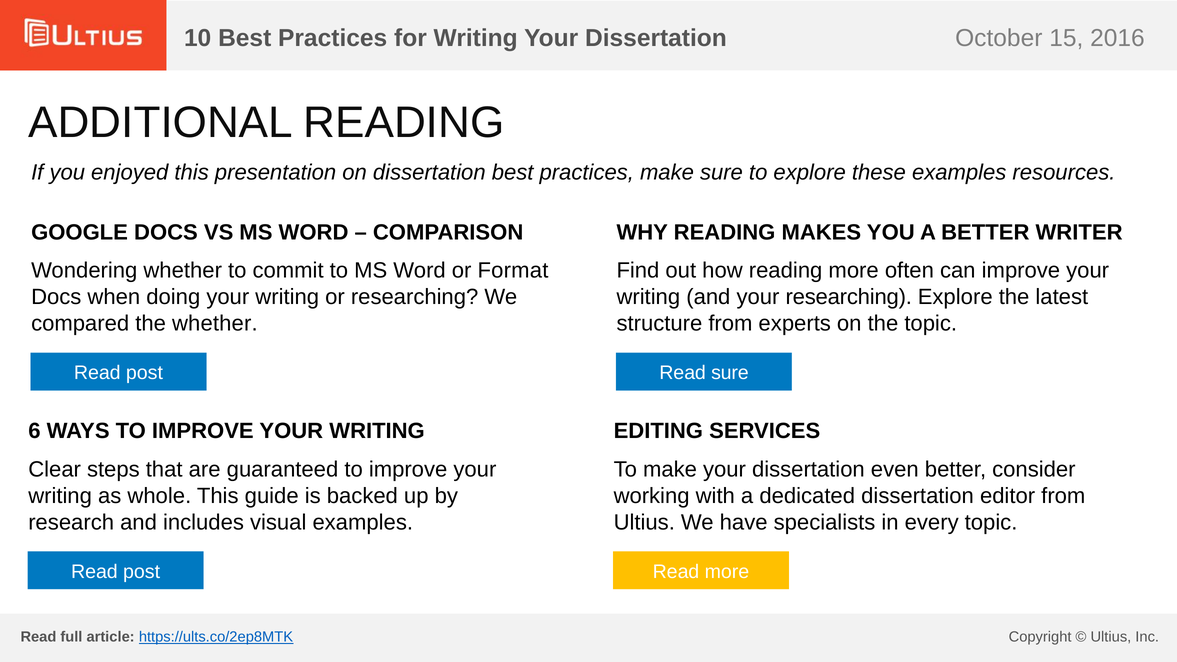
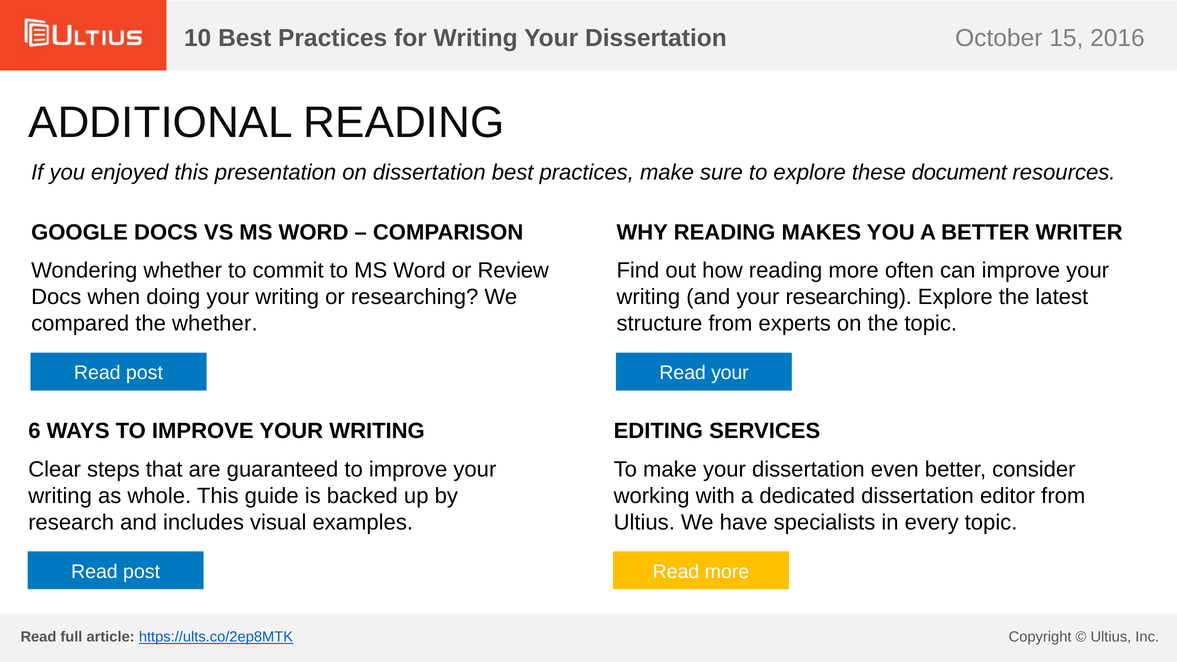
these examples: examples -> document
Format: Format -> Review
Read sure: sure -> your
